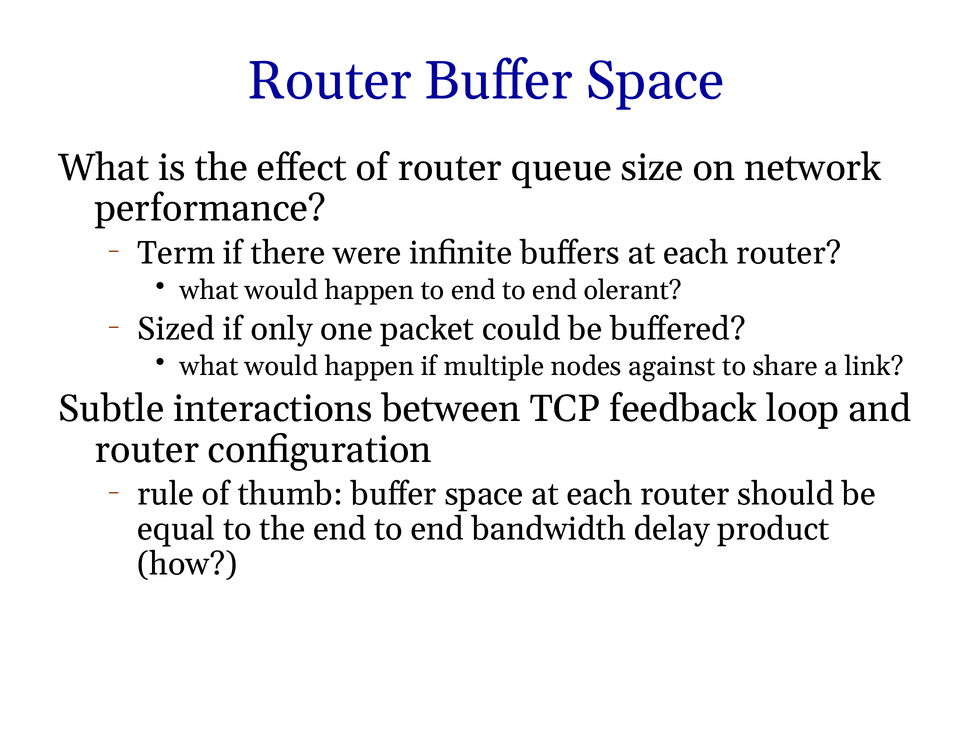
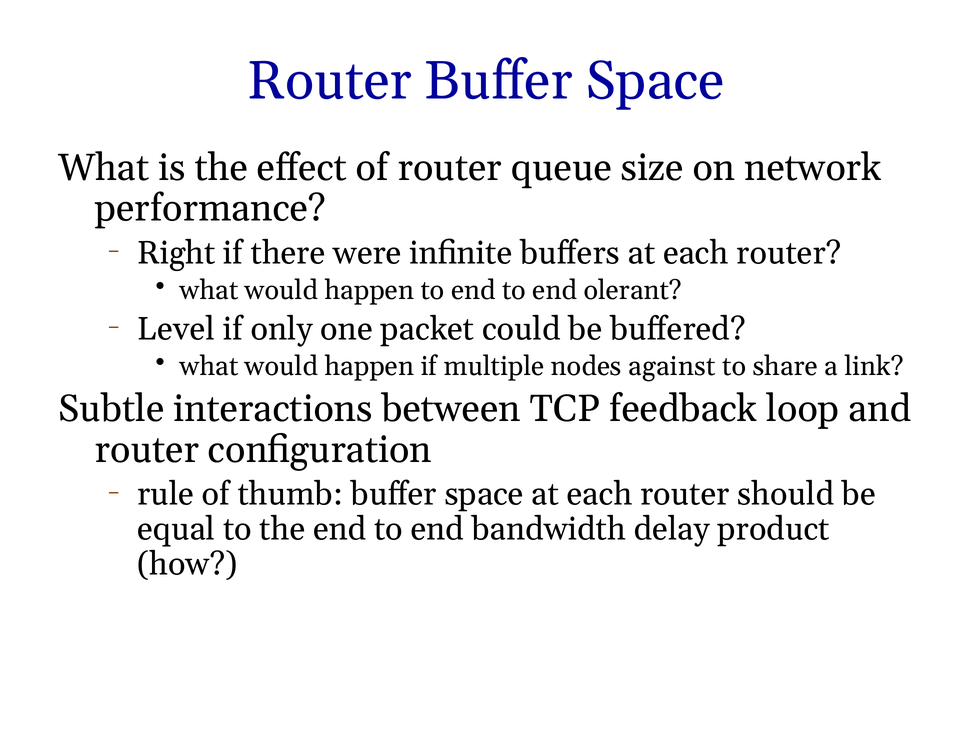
Term: Term -> Right
Sized: Sized -> Level
